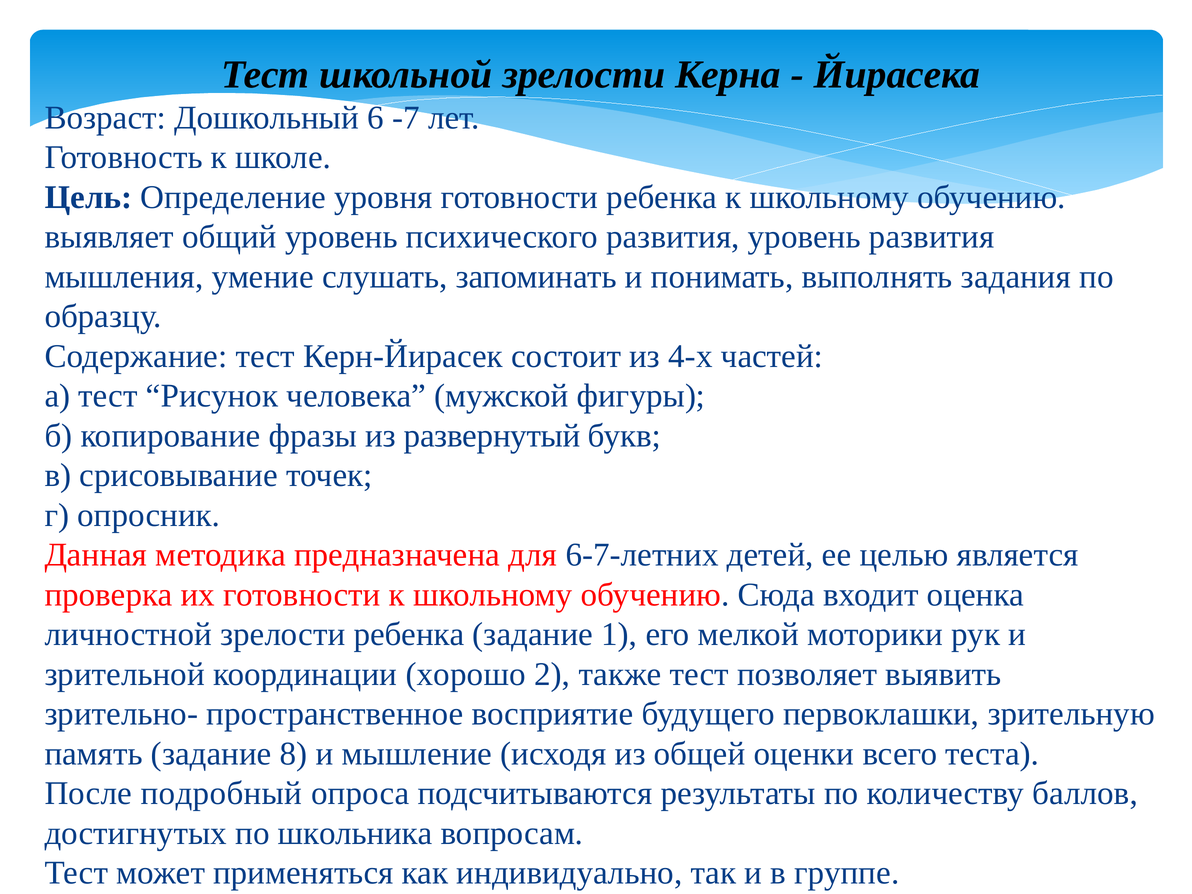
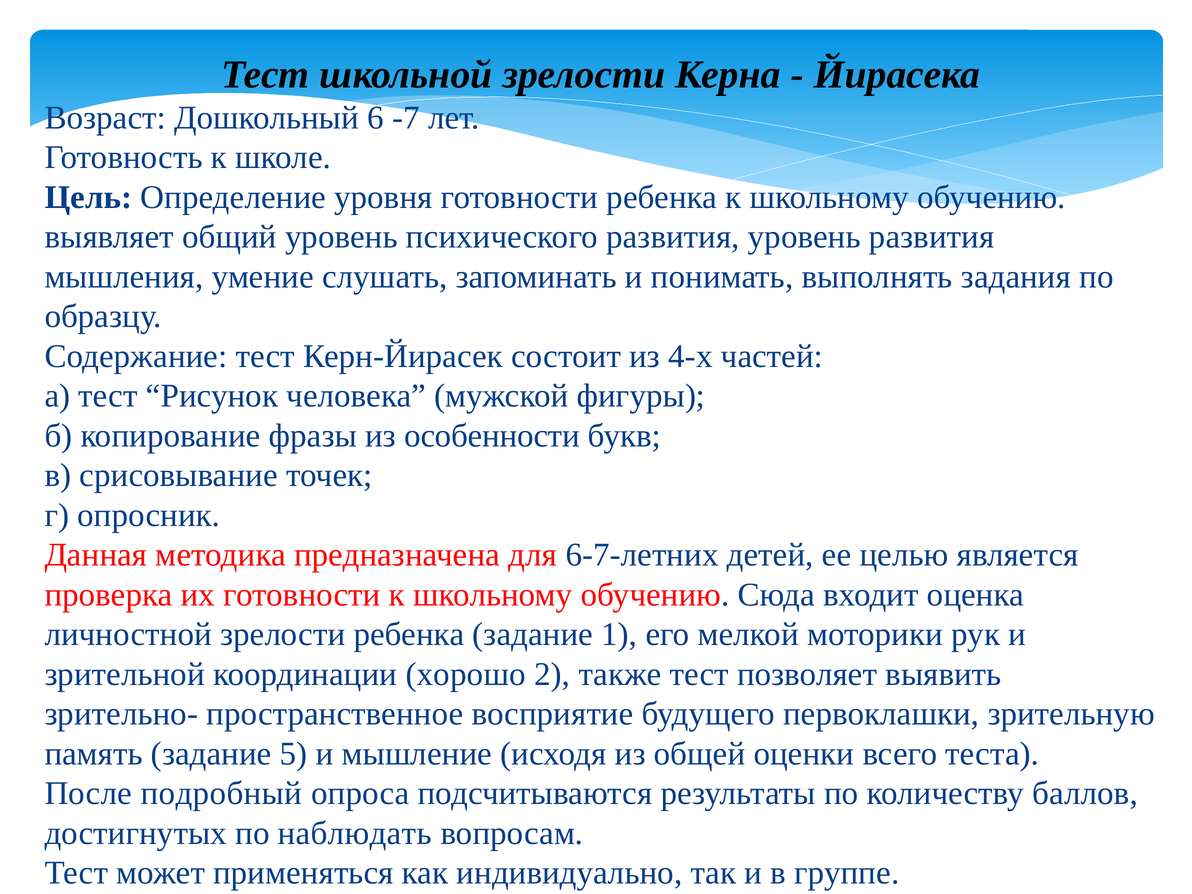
развернутый: развернутый -> особенности
8: 8 -> 5
школьника: школьника -> наблюдать
